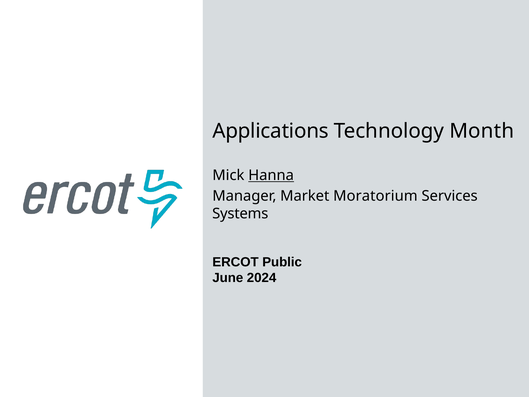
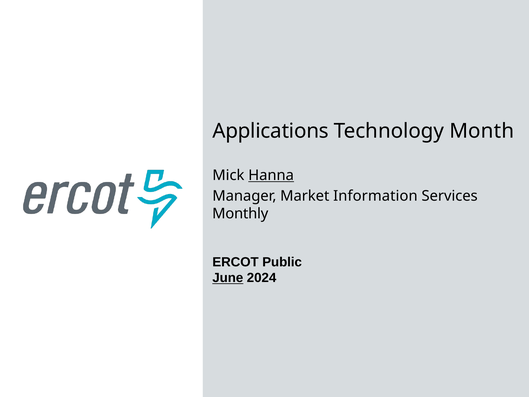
Moratorium: Moratorium -> Information
Systems: Systems -> Monthly
June underline: none -> present
